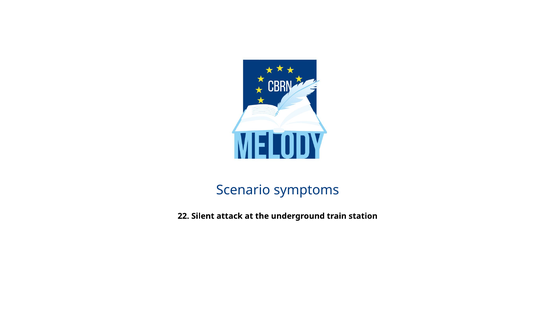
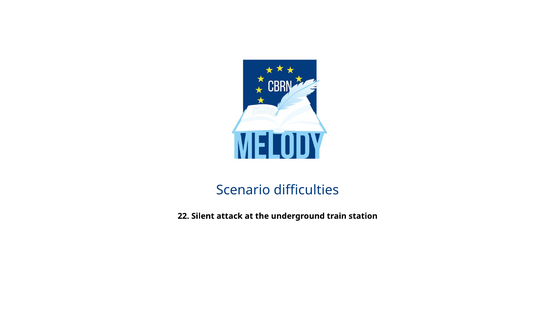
symptoms: symptoms -> difficulties
